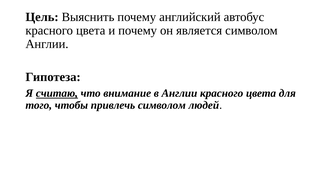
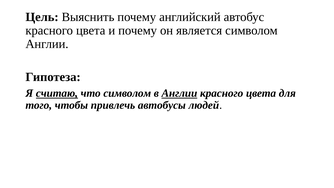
что внимание: внимание -> символом
Англии at (179, 93) underline: none -> present
привлечь символом: символом -> автобусы
